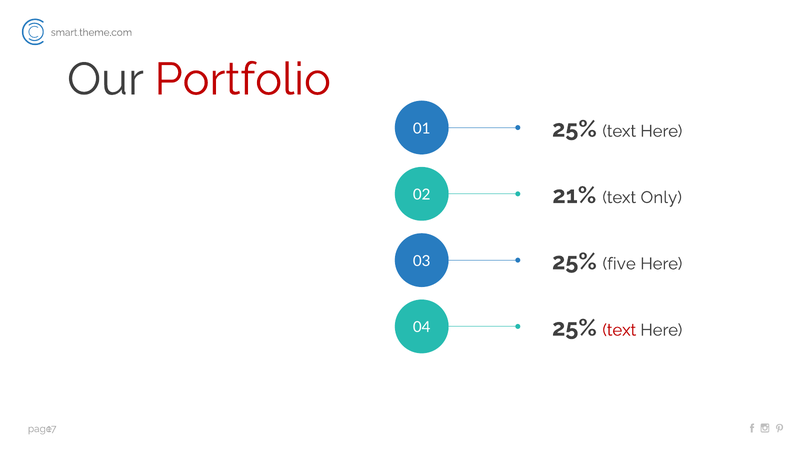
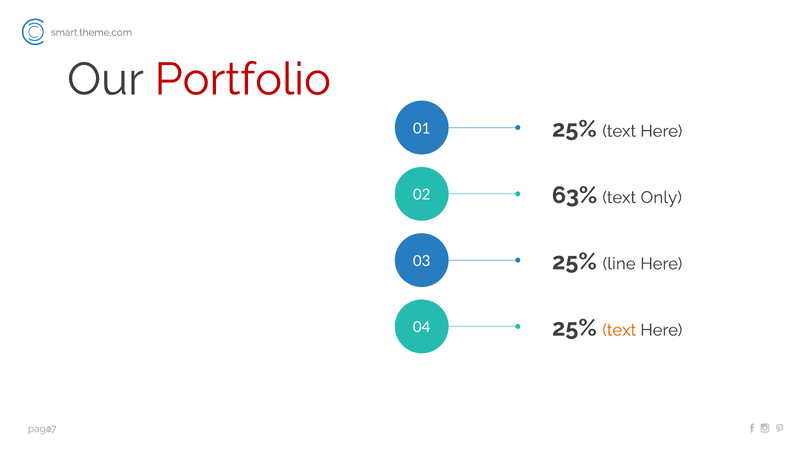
21%: 21% -> 63%
five: five -> line
text at (619, 330) colour: red -> orange
